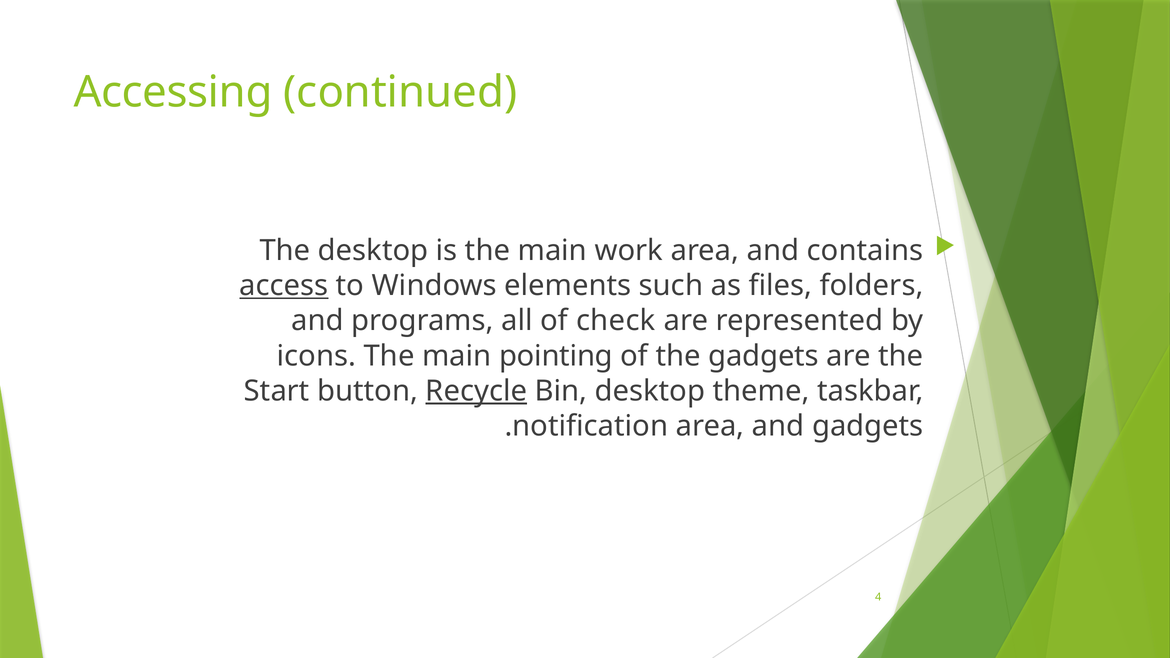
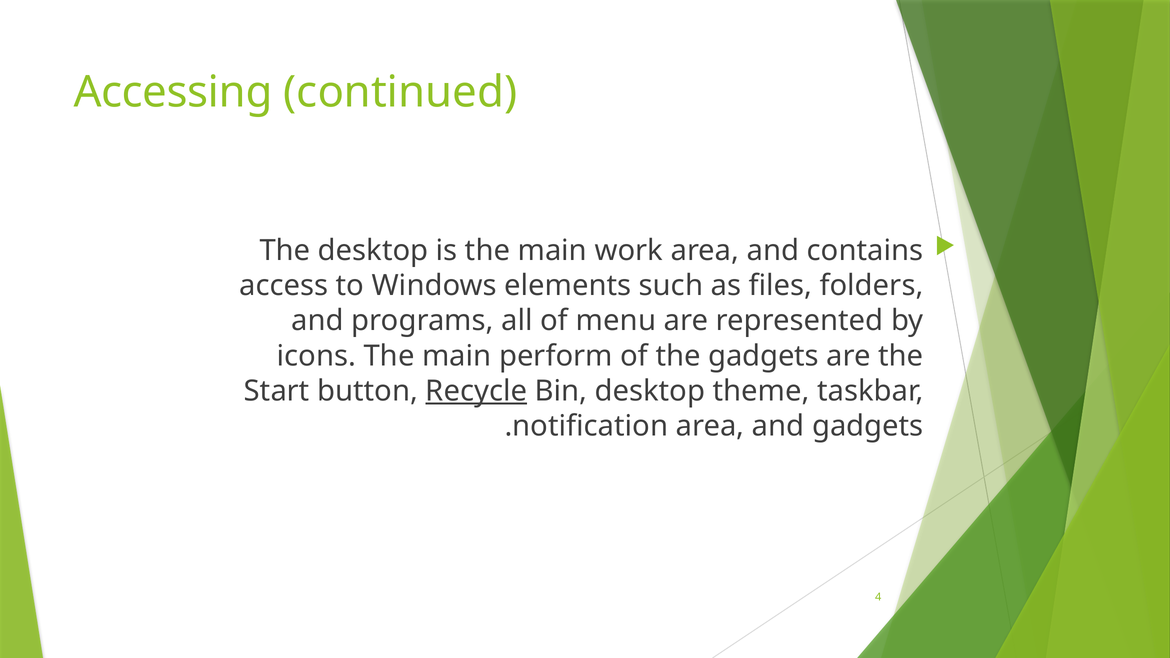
access underline: present -> none
check: check -> menu
pointing: pointing -> perform
